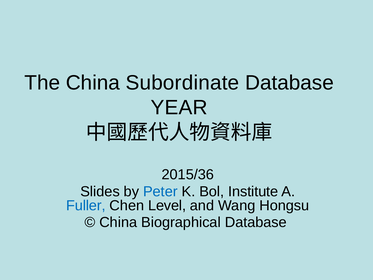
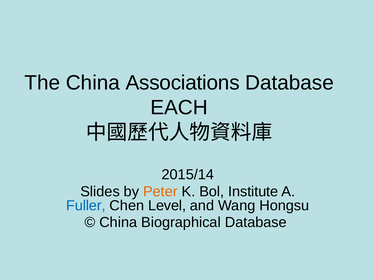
Subordinate: Subordinate -> Associations
YEAR: YEAR -> EACH
2015/36: 2015/36 -> 2015/14
Peter colour: blue -> orange
